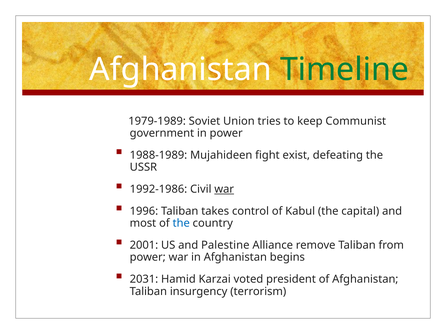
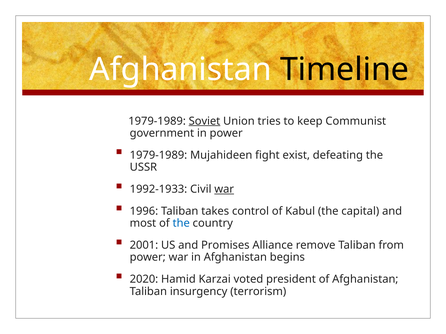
Timeline colour: green -> black
Soviet underline: none -> present
1988-1989 at (158, 155): 1988-1989 -> 1979-1989
1992-1986: 1992-1986 -> 1992-1933
Palestine: Palestine -> Promises
2031: 2031 -> 2020
